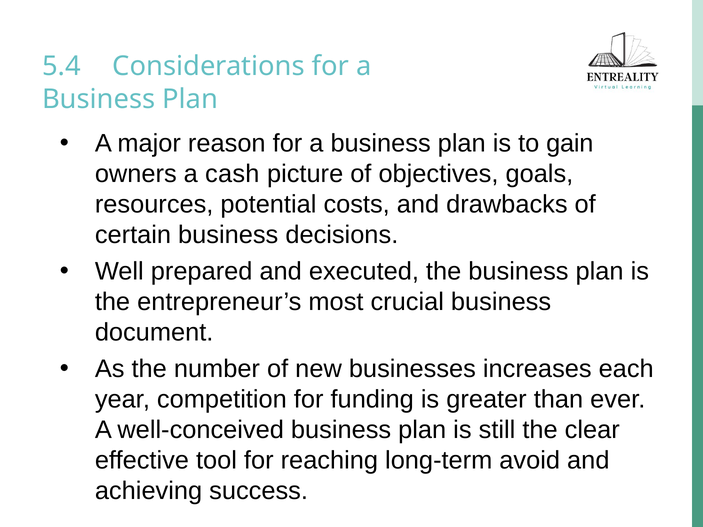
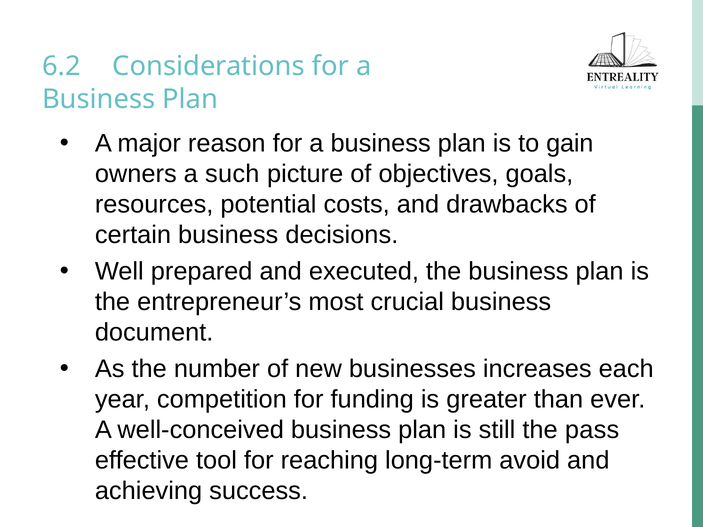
5.4: 5.4 -> 6.2
cash: cash -> such
clear: clear -> pass
